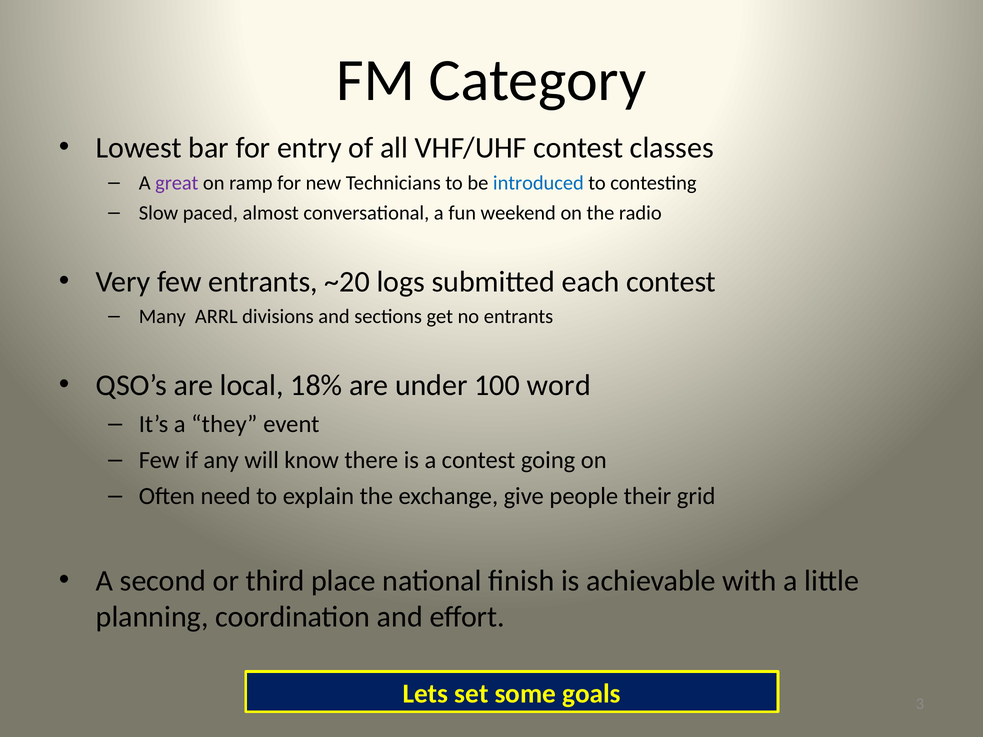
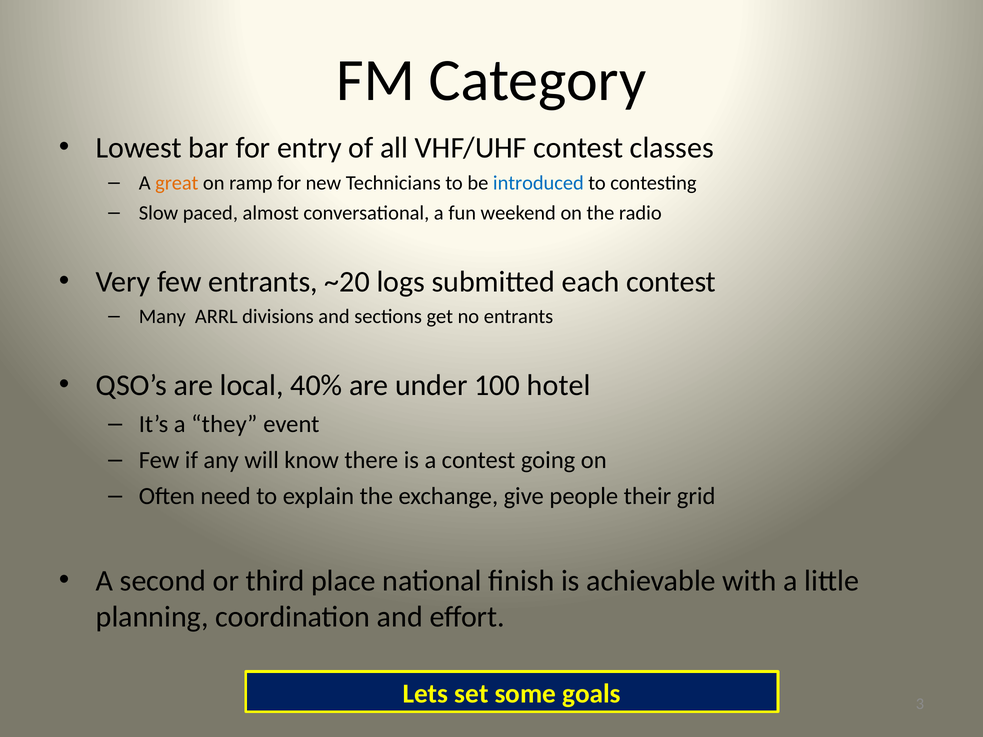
great colour: purple -> orange
18%: 18% -> 40%
word: word -> hotel
